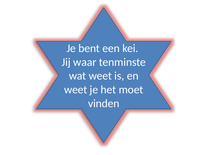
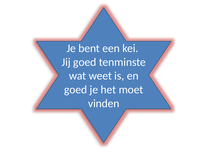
Jij waar: waar -> goed
weet at (76, 89): weet -> goed
